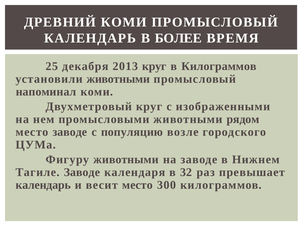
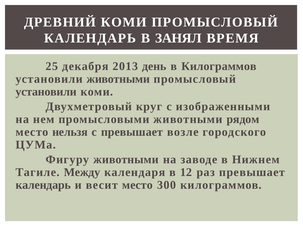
БОЛЕЕ: БОЛЕЕ -> ЗАНЯЛ
2013 круг: круг -> день
напоминал at (46, 92): напоминал -> установили
место заводе: заводе -> нельзя
с популяцию: популяцию -> превышает
Тагиле Заводе: Заводе -> Между
32: 32 -> 12
